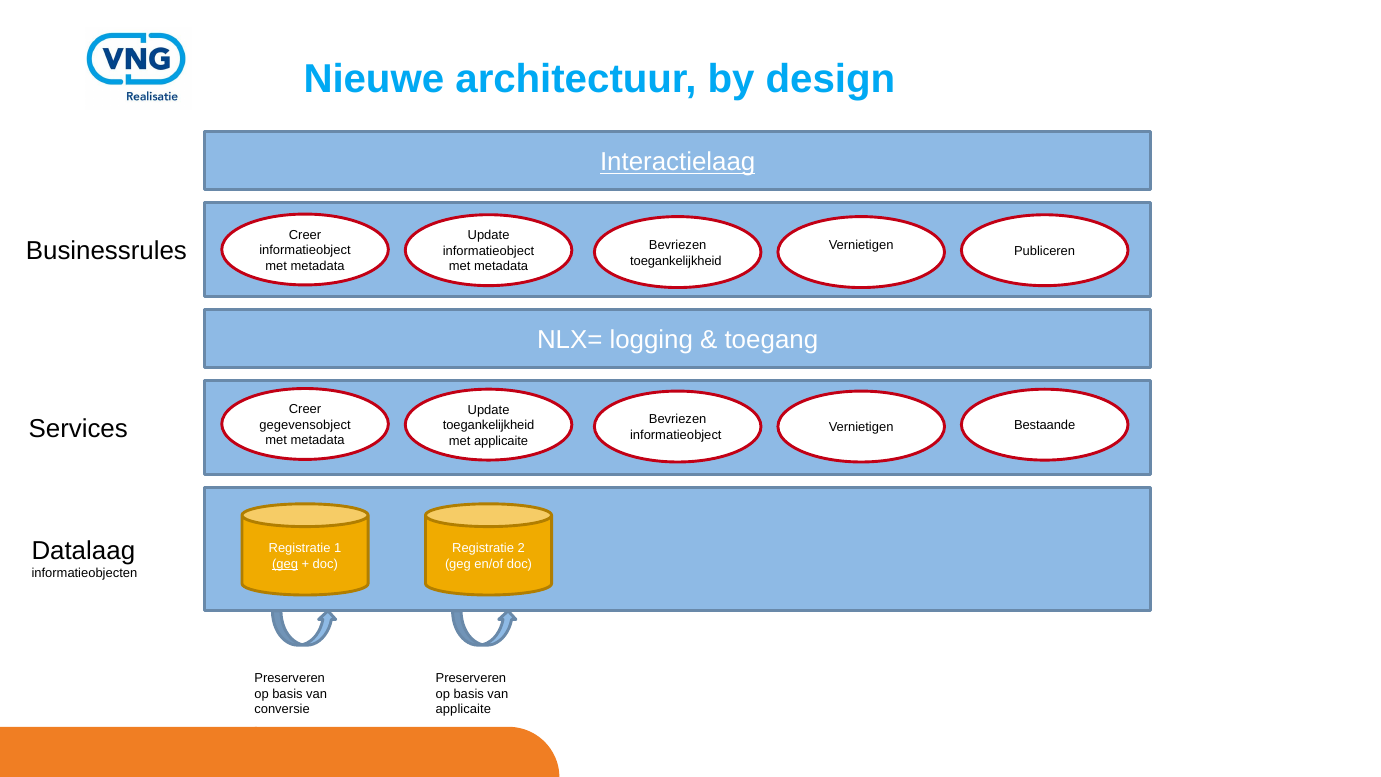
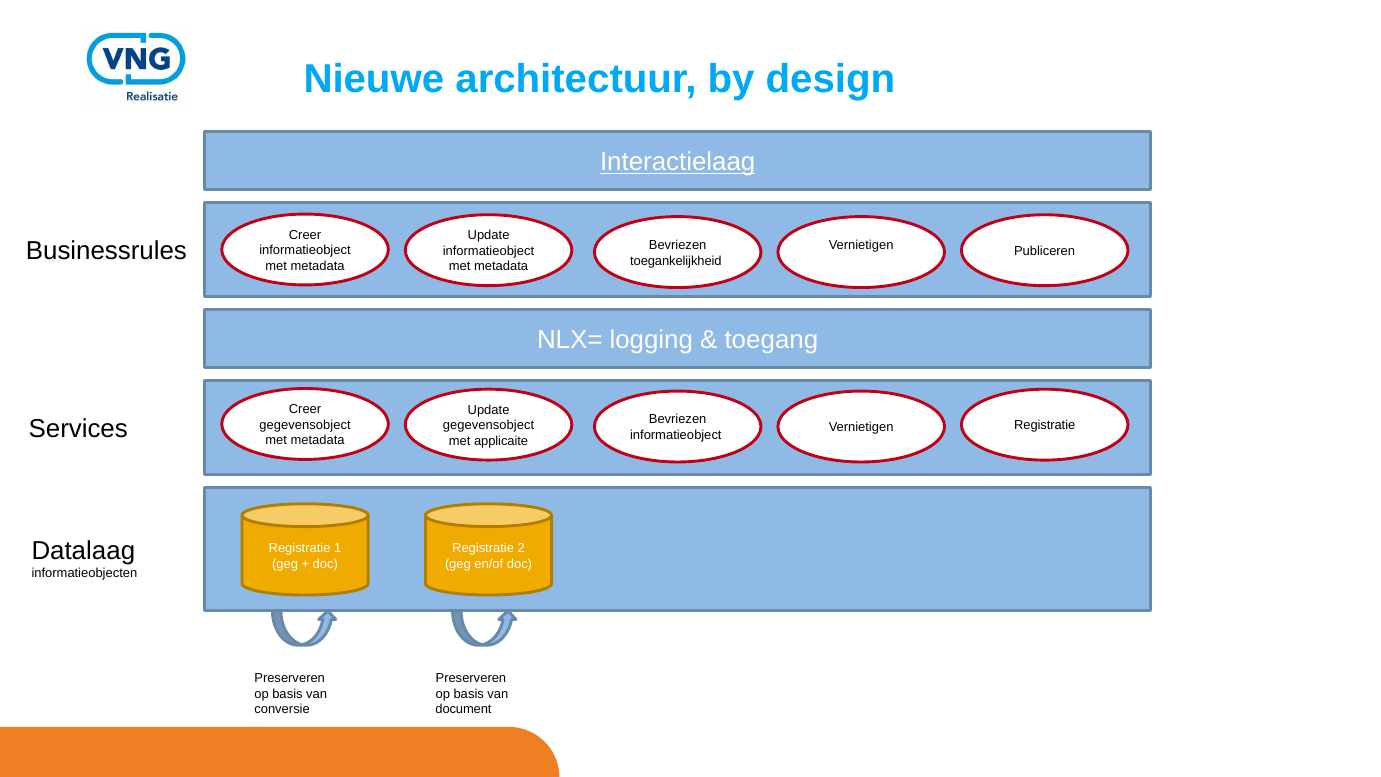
toegankelijkheid at (489, 425): toegankelijkheid -> gegevensobject
Vernietigen Bestaande: Bestaande -> Registratie
geg at (285, 564) underline: present -> none
applicaite at (463, 709): applicaite -> document
